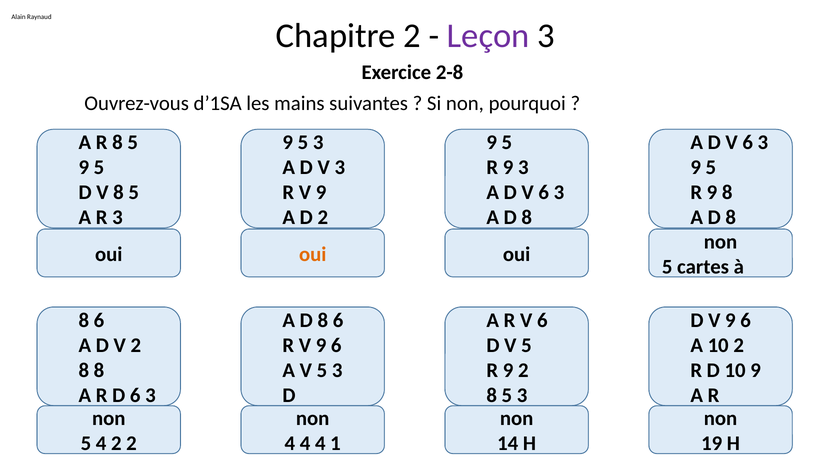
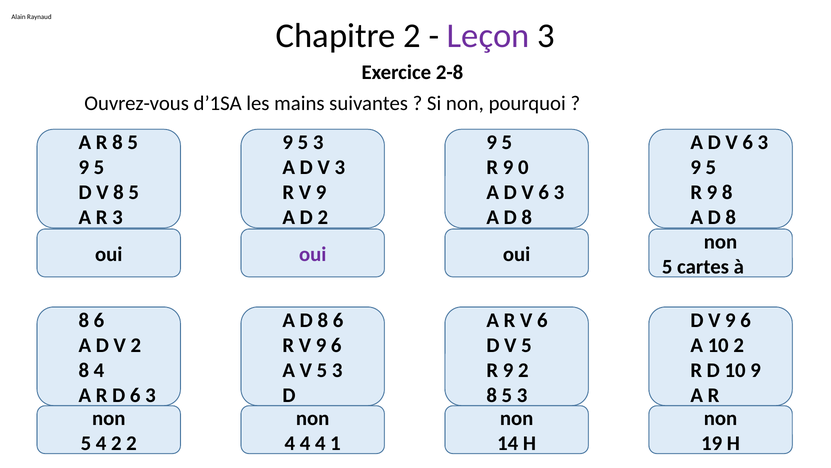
9 3: 3 -> 0
oui at (313, 254) colour: orange -> purple
8 at (99, 370): 8 -> 4
